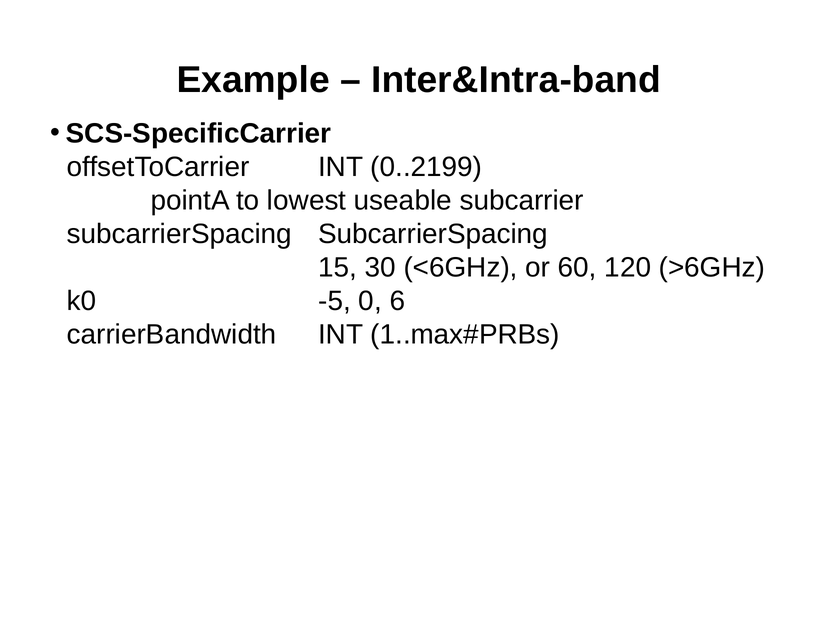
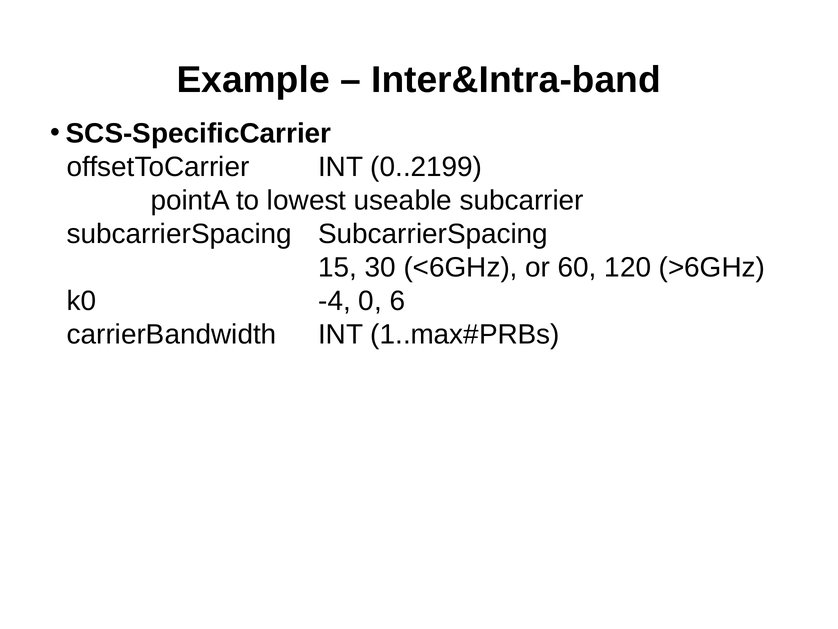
-5: -5 -> -4
